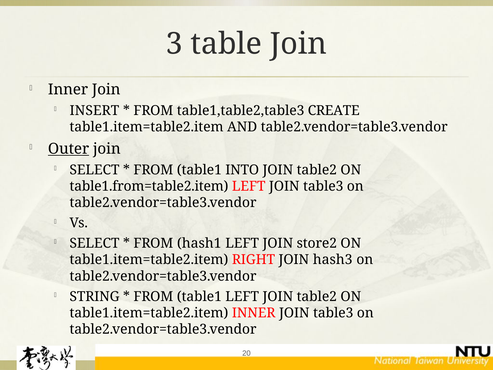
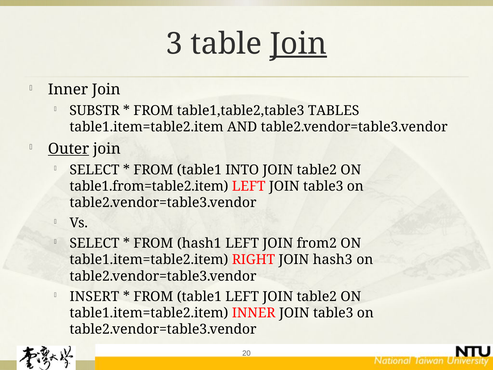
Join at (298, 44) underline: none -> present
INSERT: INSERT -> SUBSTR
CREATE: CREATE -> TABLES
store2: store2 -> from2
STRING: STRING -> INSERT
